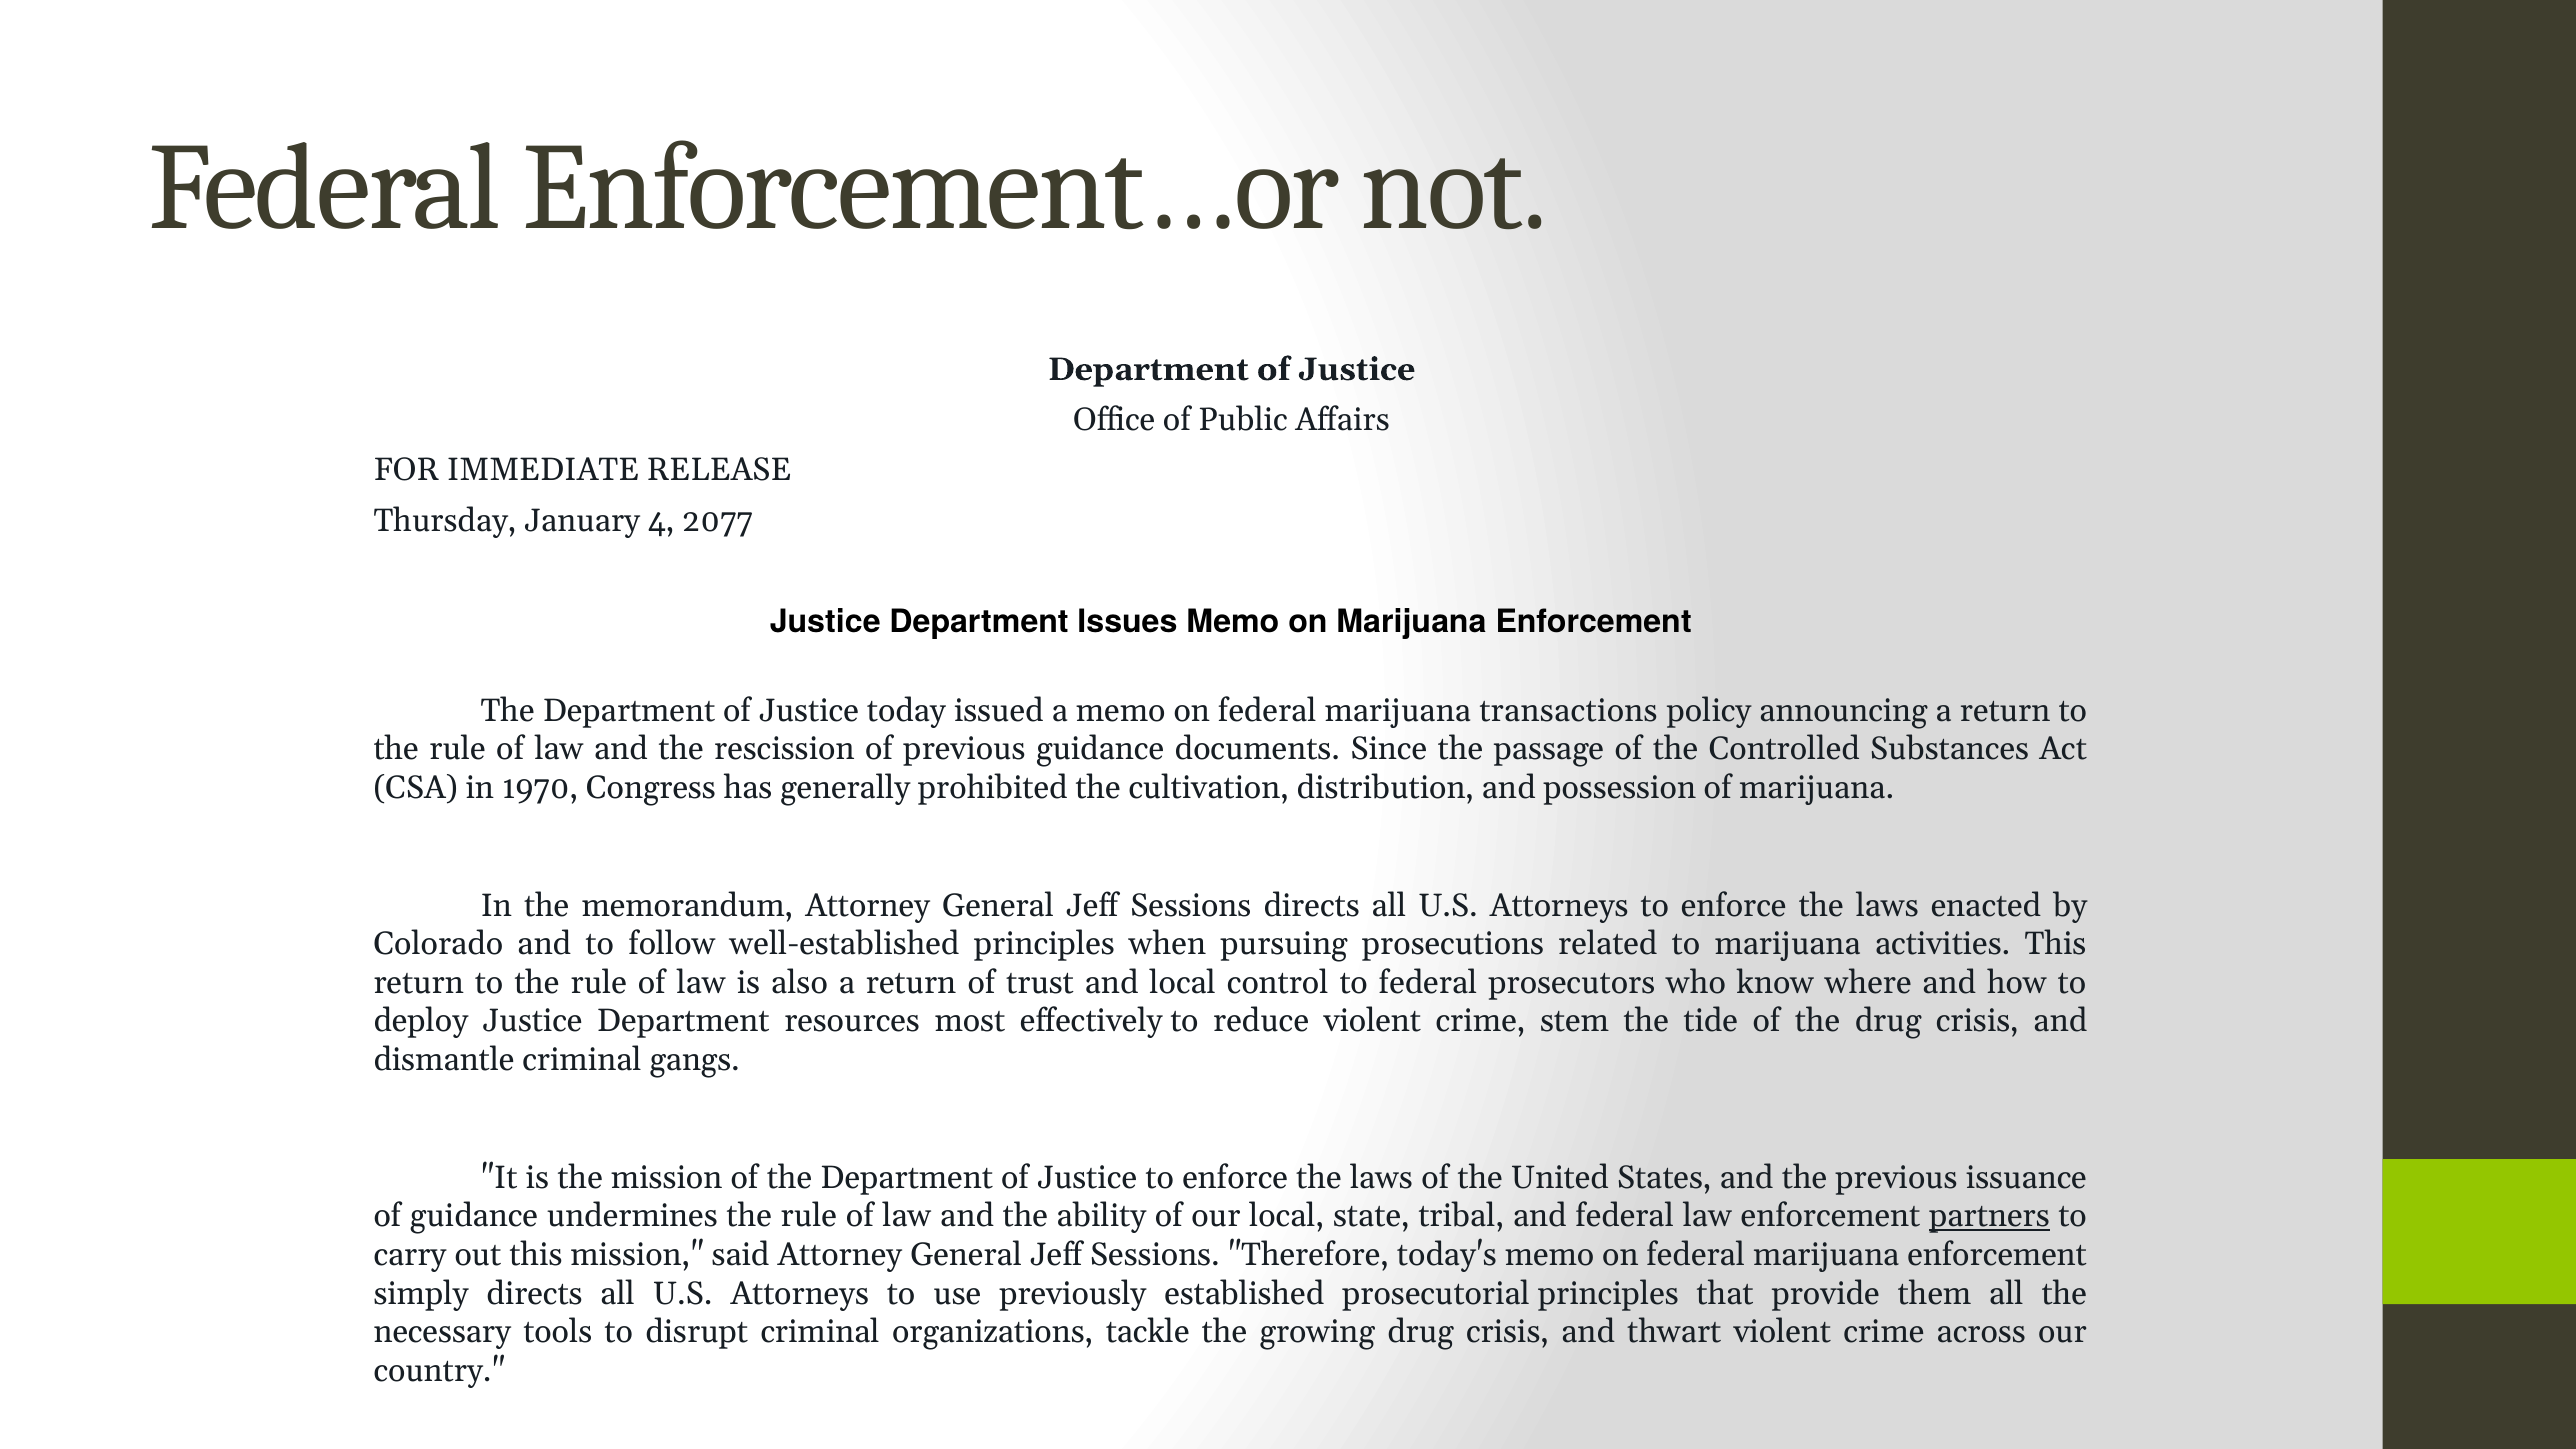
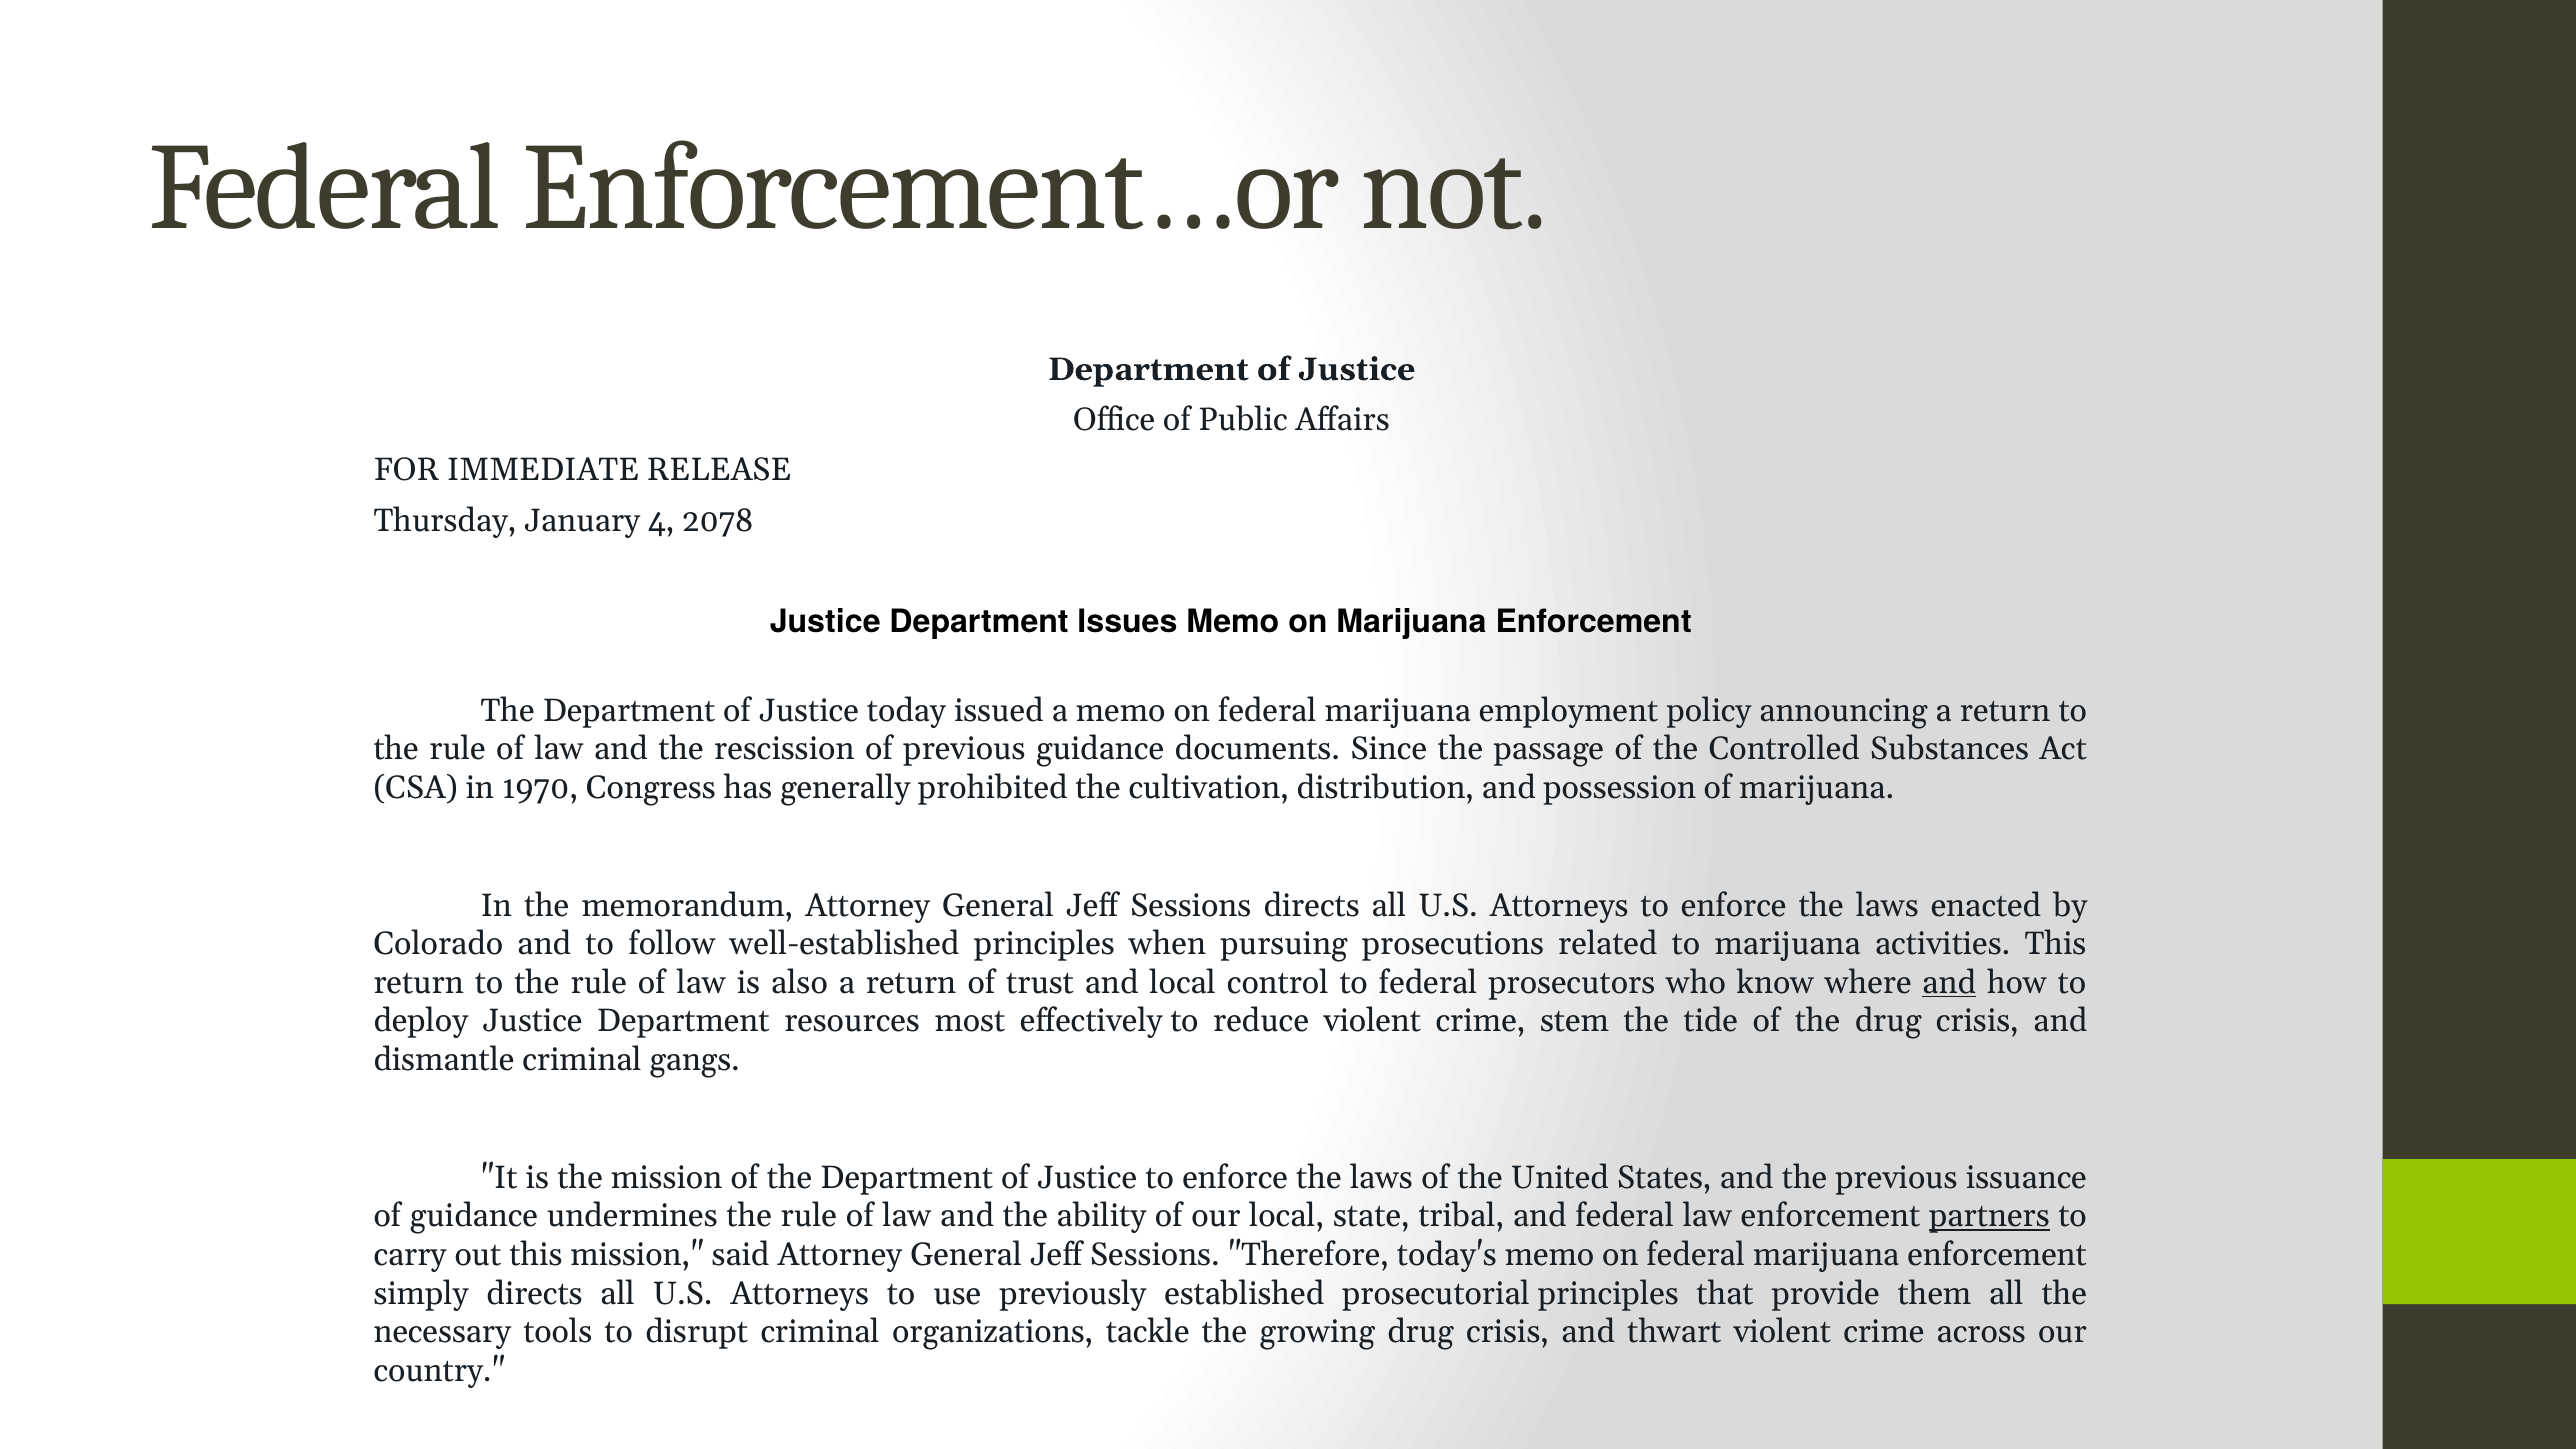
2077: 2077 -> 2078
transactions: transactions -> employment
and at (1949, 983) underline: none -> present
